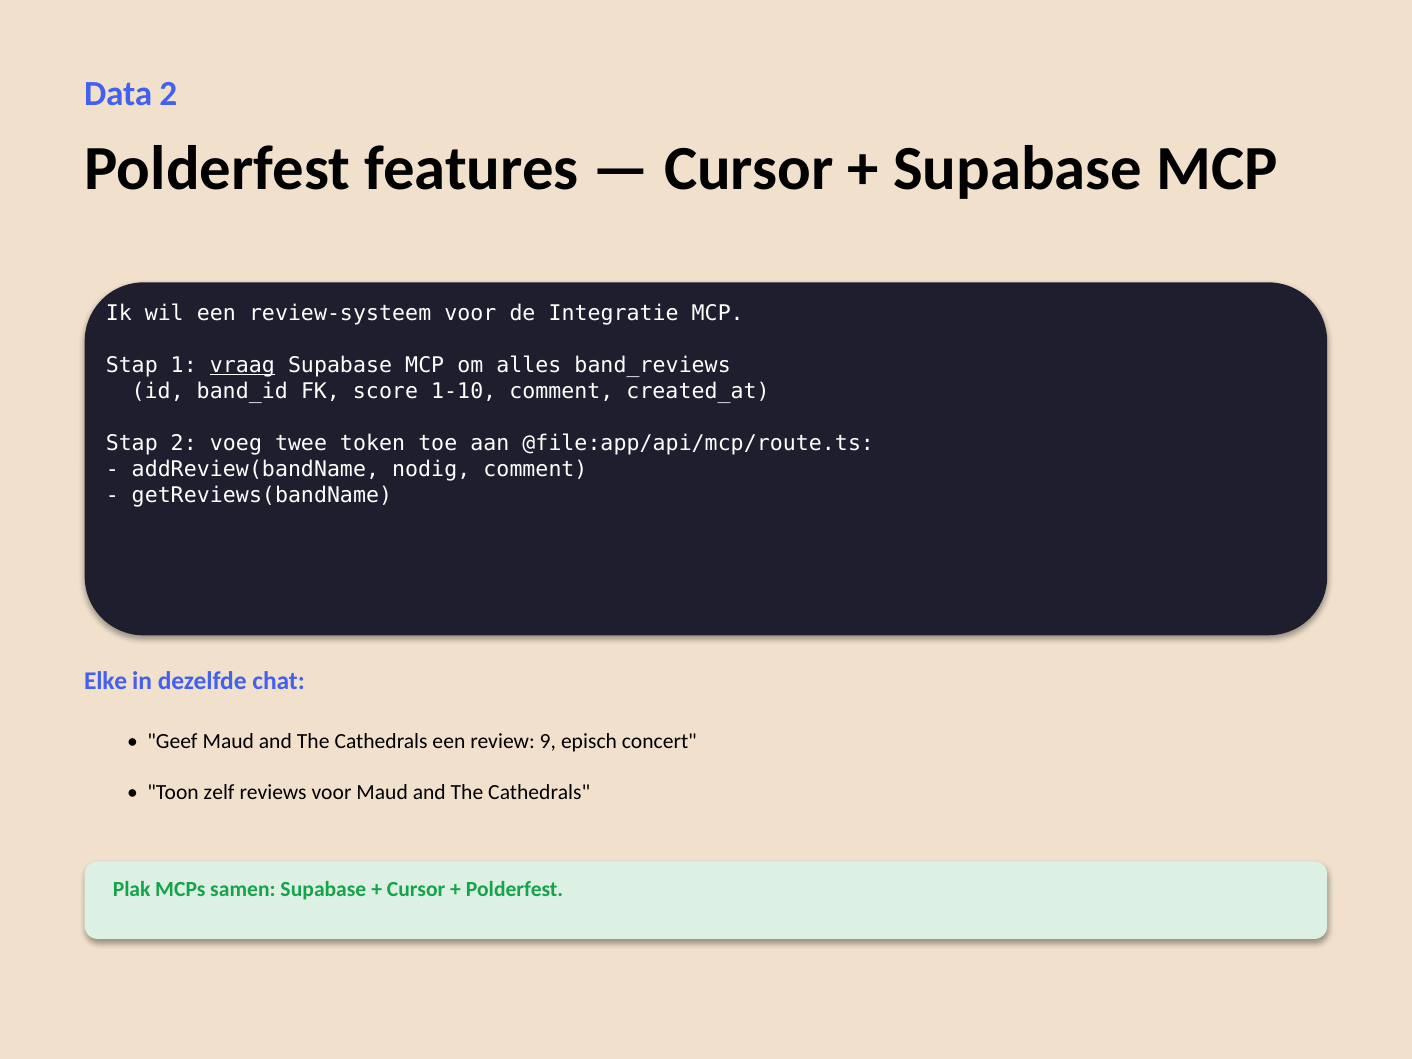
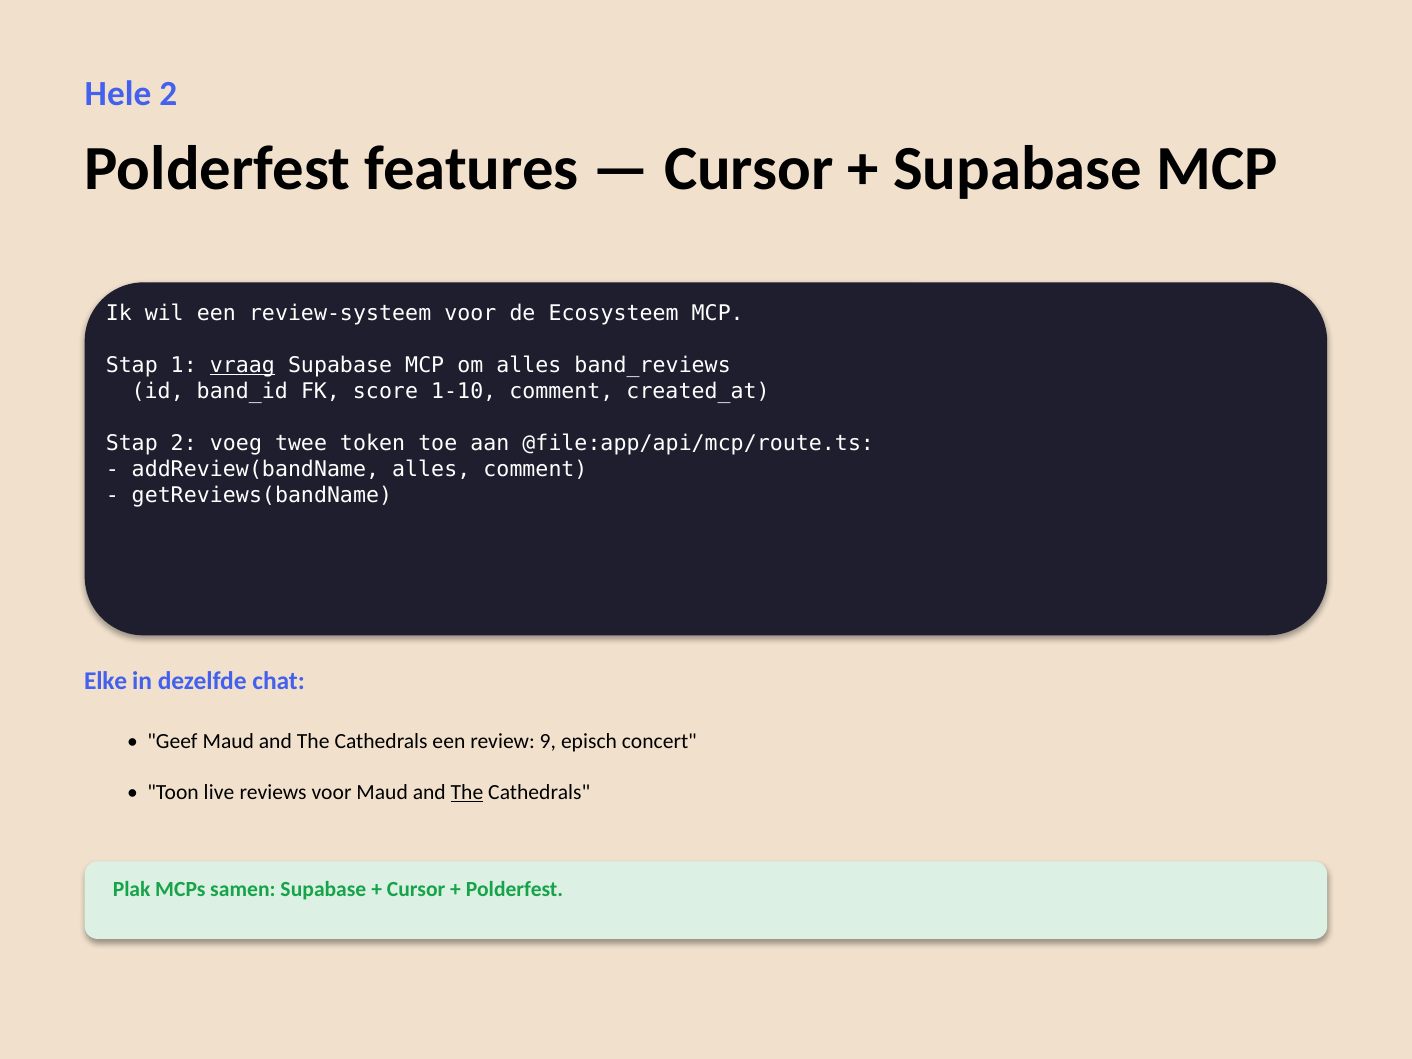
Data: Data -> Hele
Integratie: Integratie -> Ecosysteem
addReview(bandName nodig: nodig -> alles
zelf: zelf -> live
The at (467, 792) underline: none -> present
